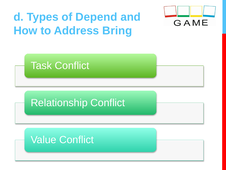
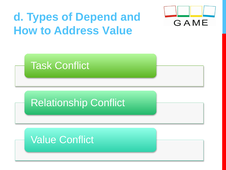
Address Bring: Bring -> Value
